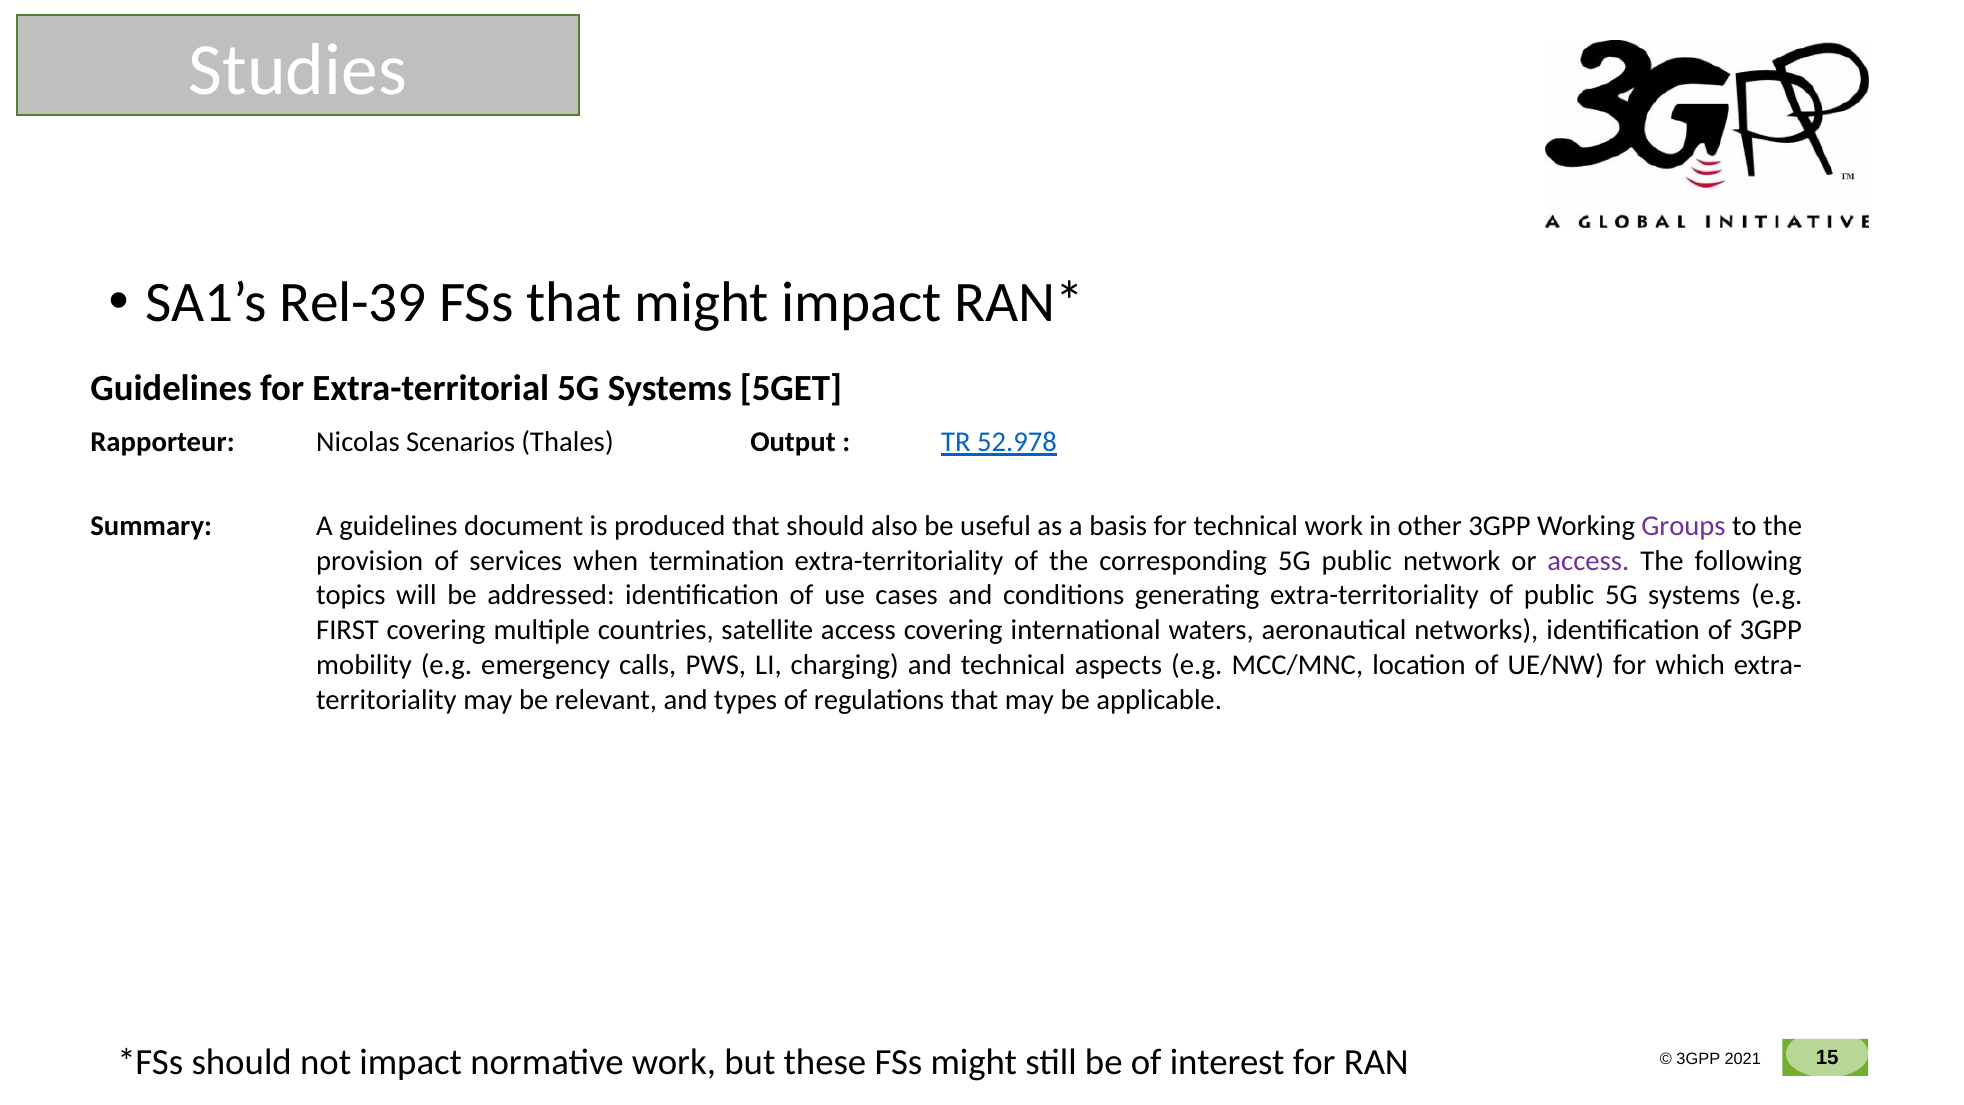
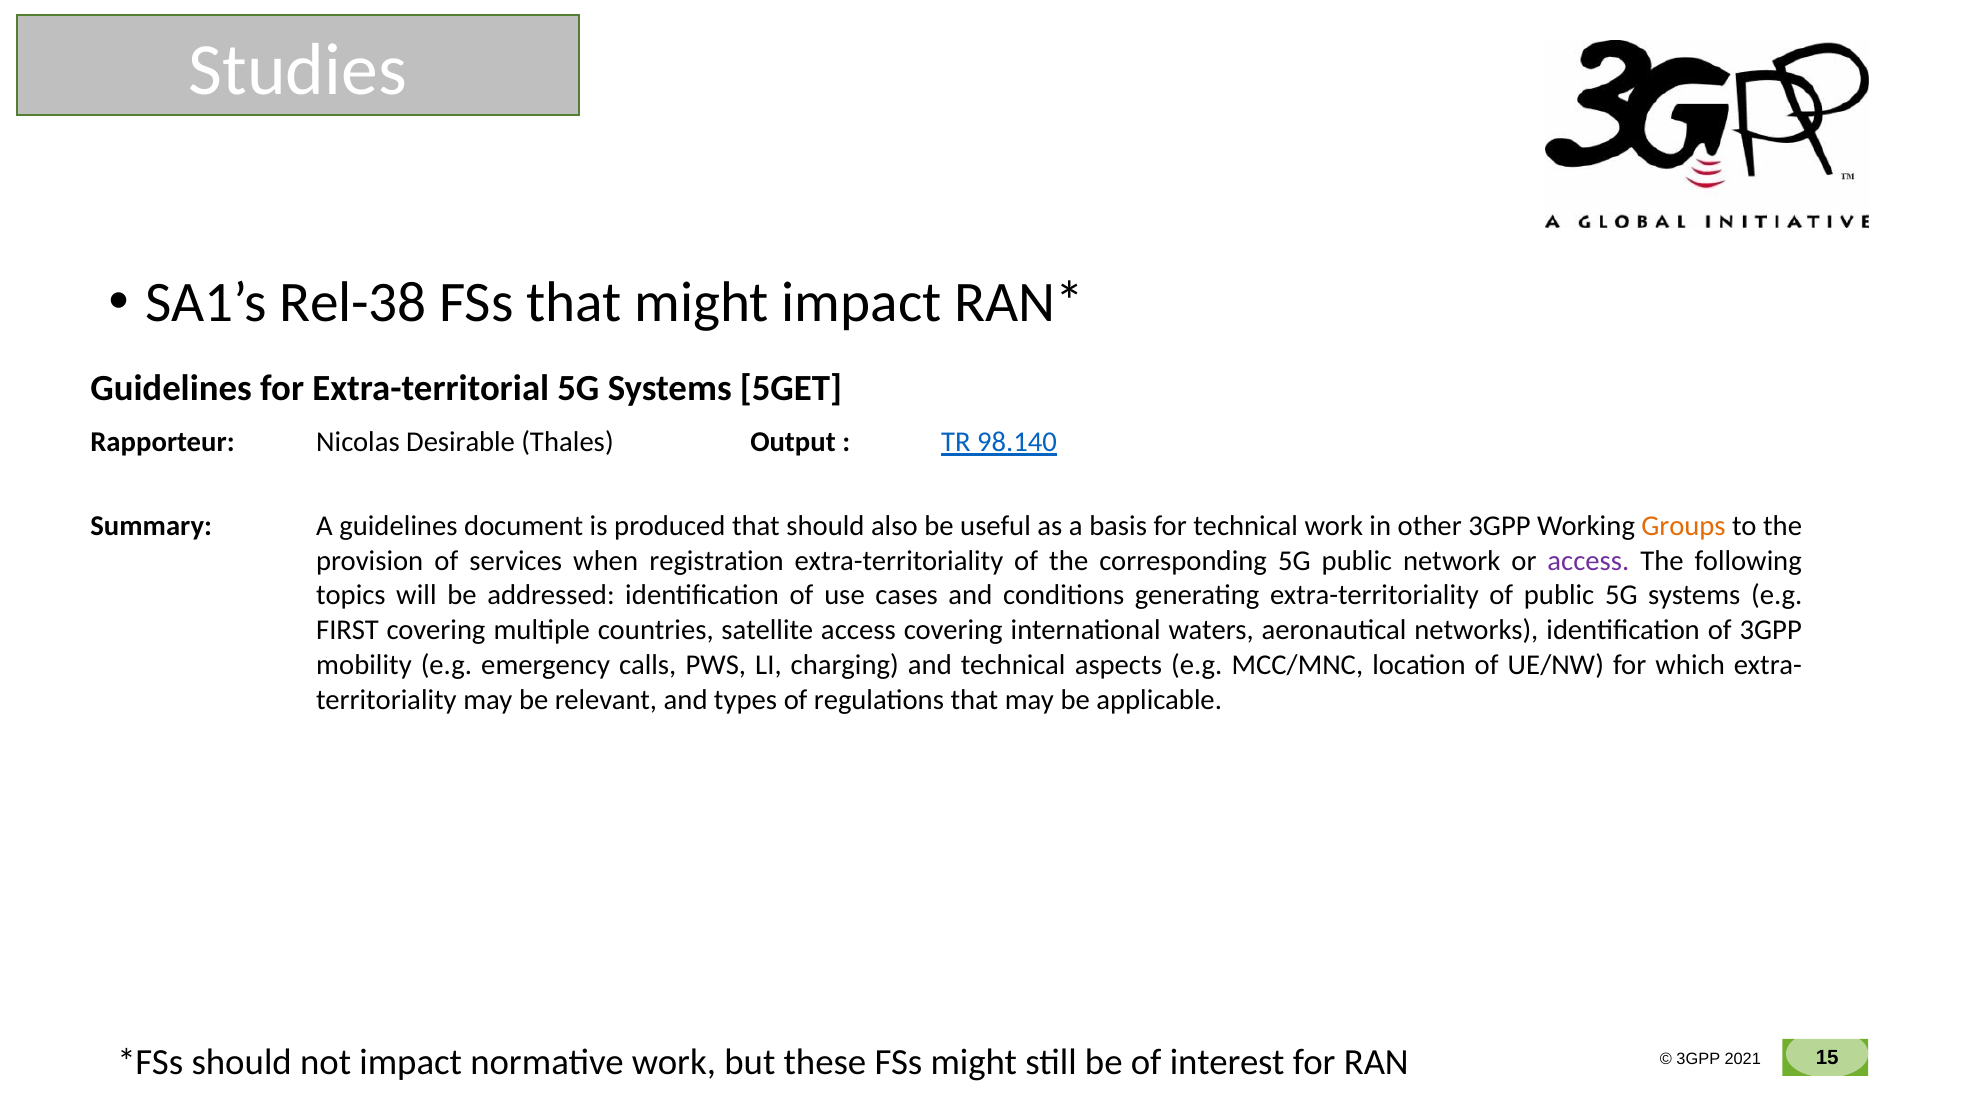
Rel-39: Rel-39 -> Rel-38
Scenarios: Scenarios -> Desirable
52.978: 52.978 -> 98.140
Groups colour: purple -> orange
termination: termination -> registration
